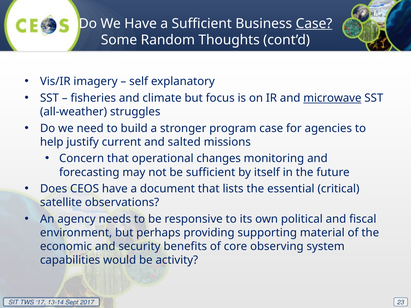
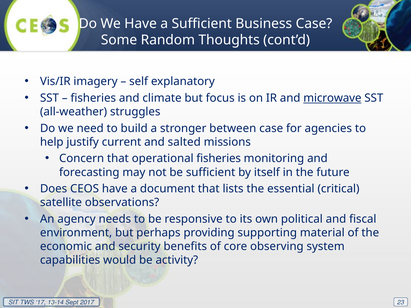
Case at (314, 24) underline: present -> none
program: program -> between
operational changes: changes -> fisheries
